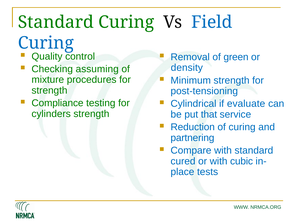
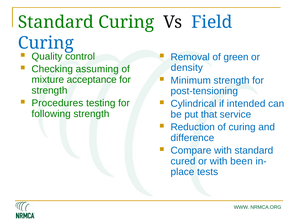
procedures: procedures -> acceptance
Compliance: Compliance -> Procedures
evaluate: evaluate -> intended
cylinders: cylinders -> following
partnering: partnering -> difference
cubic: cubic -> been
